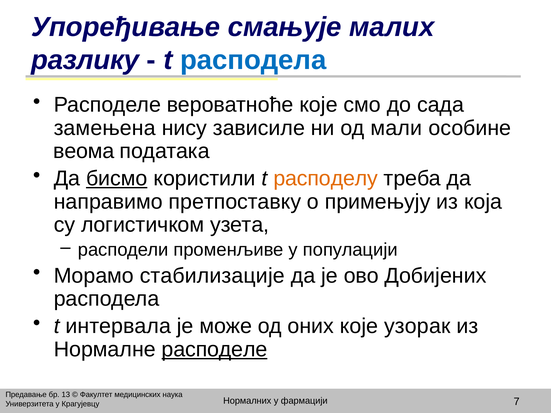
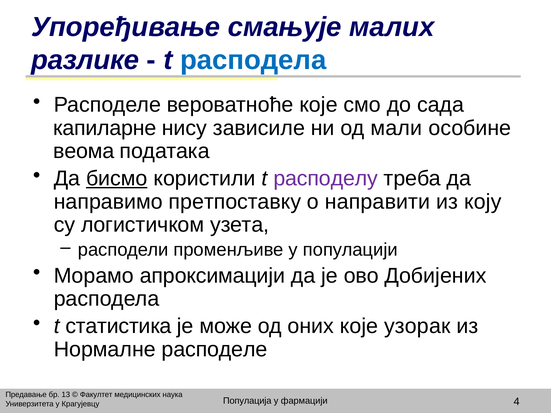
разлику: разлику -> разлике
замењена: замењена -> капиларне
расподелу colour: orange -> purple
примењују: примењују -> направити
која: која -> коју
стабилизације: стабилизације -> апроксимацији
интервала: интервала -> статистика
расподеле at (214, 350) underline: present -> none
Нормалних: Нормалних -> Популација
7: 7 -> 4
